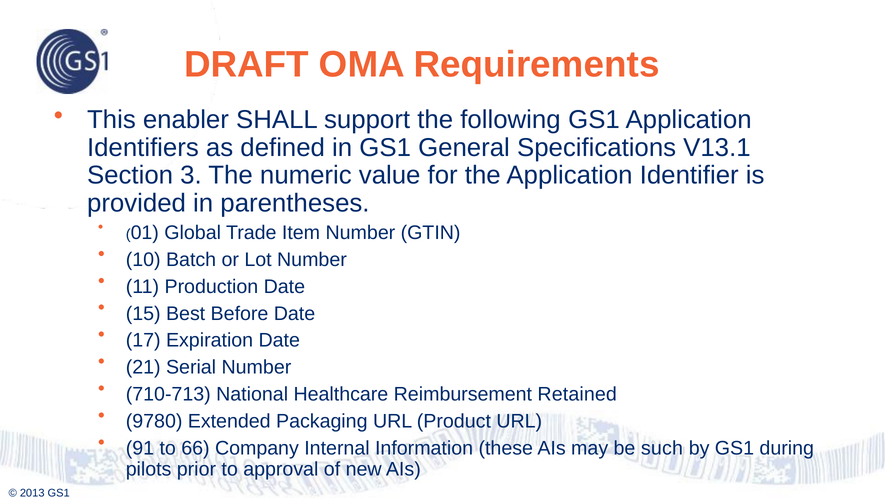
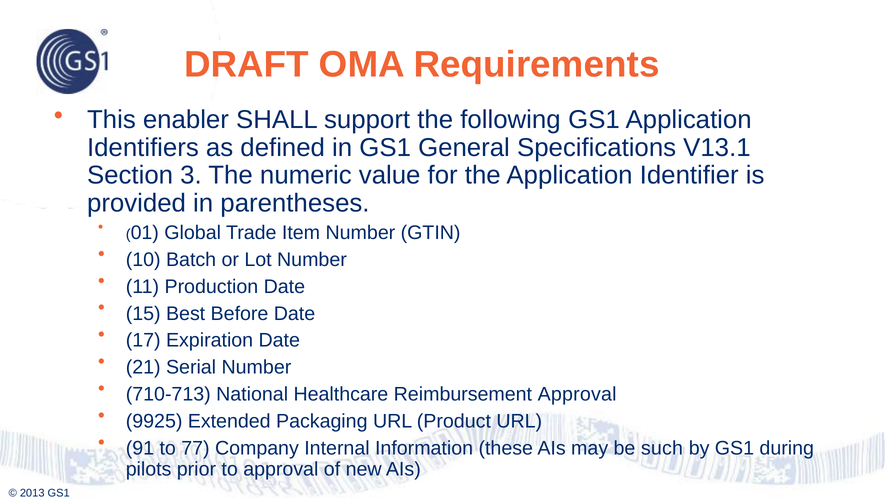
Reimbursement Retained: Retained -> Approval
9780: 9780 -> 9925
66: 66 -> 77
